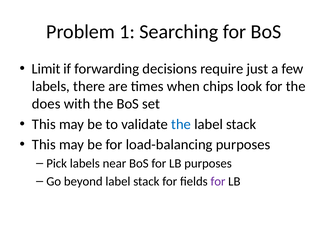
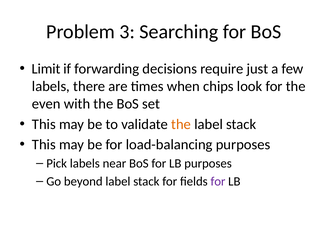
1: 1 -> 3
does: does -> even
the at (181, 124) colour: blue -> orange
